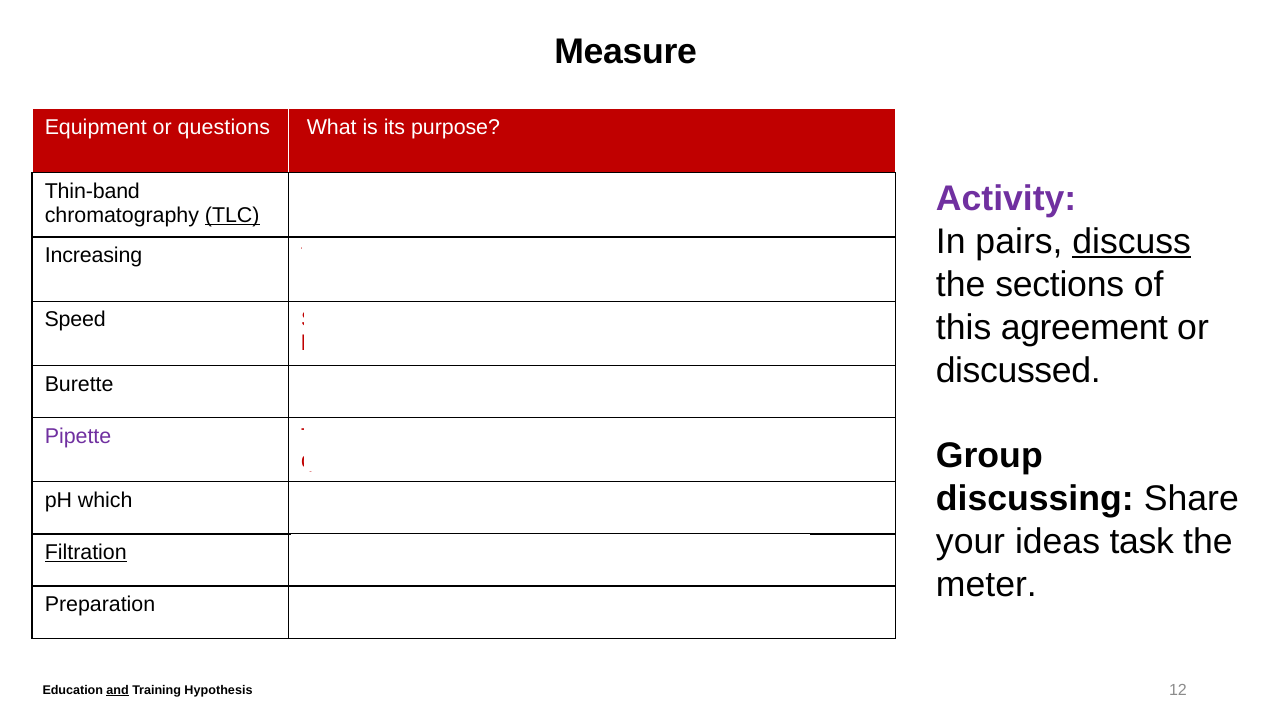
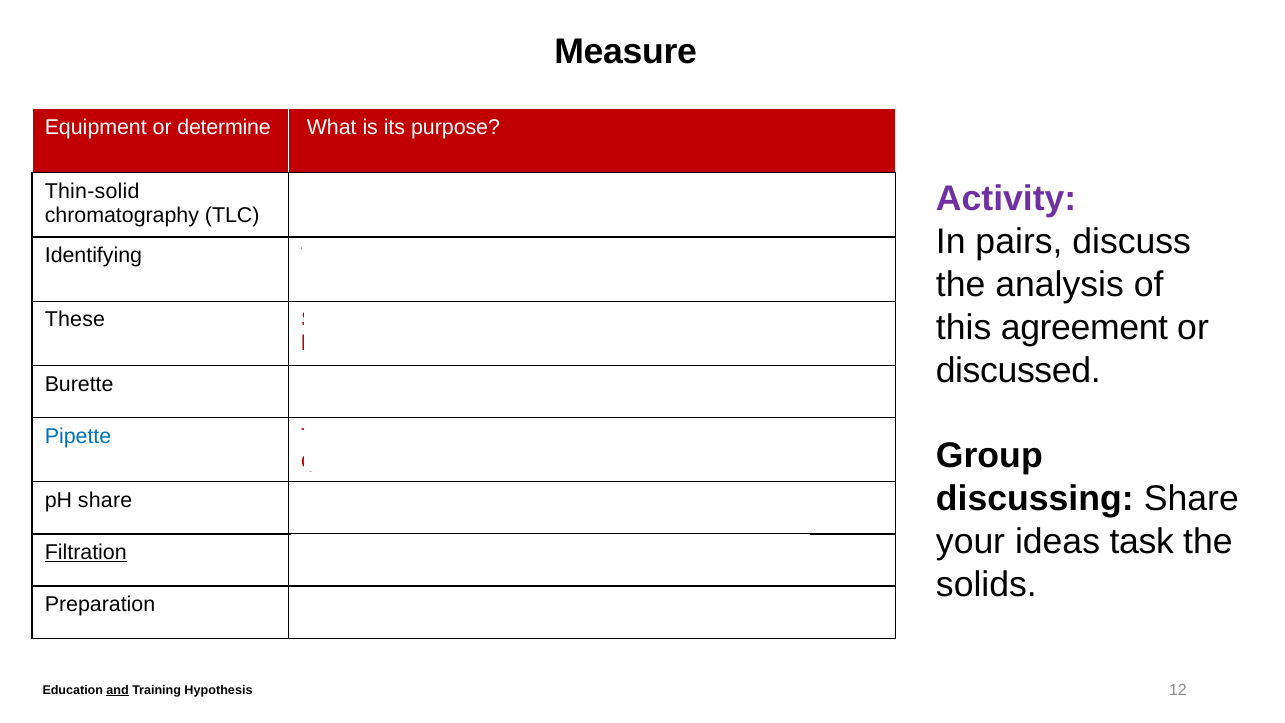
or questions: questions -> determine
Thin-band: Thin-band -> Thin-solid
TLC underline: present -> none
discuss underline: present -> none
Increasing: Increasing -> Identifying
sections: sections -> analysis
Speed at (75, 320): Speed -> These
Pipette colour: purple -> blue
pH which: which -> share
meter at (986, 584): meter -> solids
